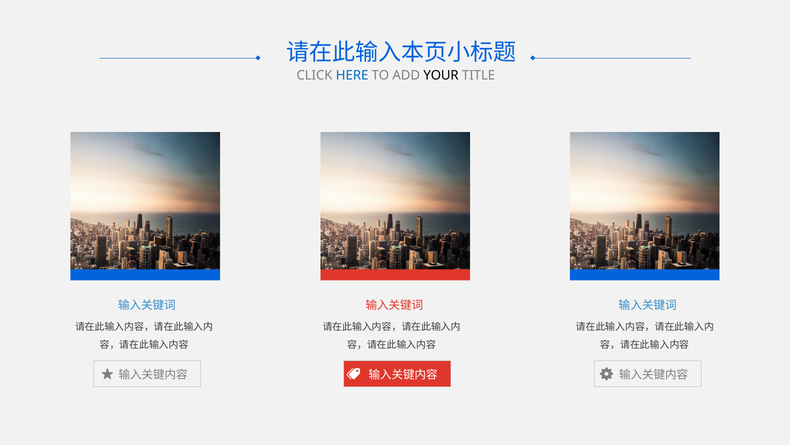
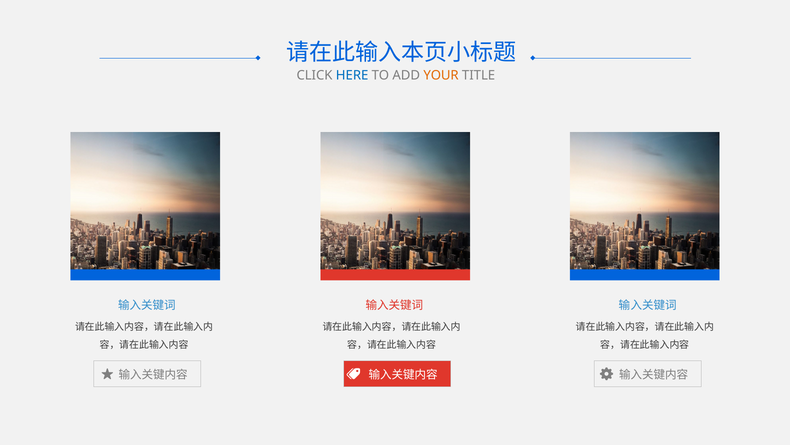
YOUR colour: black -> orange
